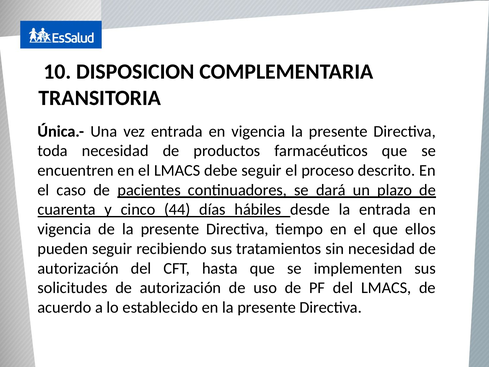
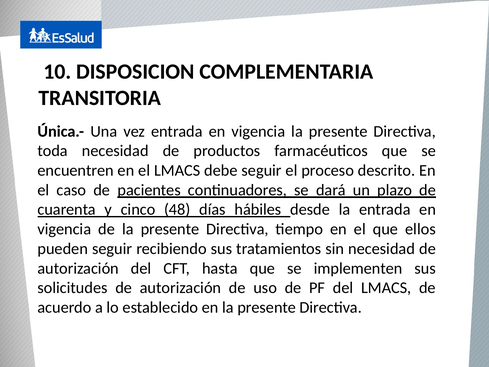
44: 44 -> 48
